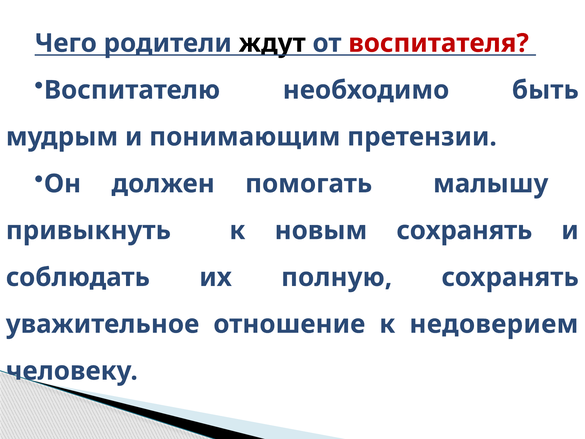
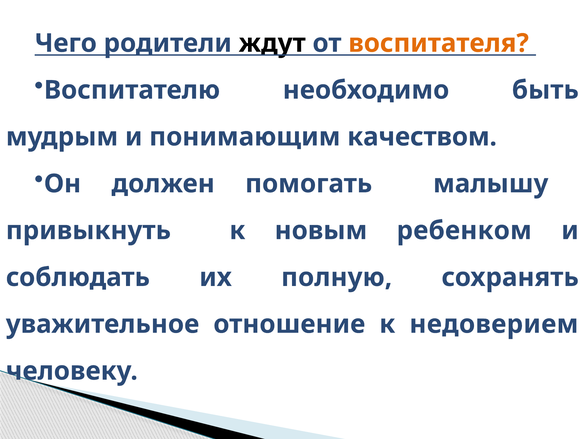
воспитателя colour: red -> orange
претензии: претензии -> качеством
новым сохранять: сохранять -> ребенком
